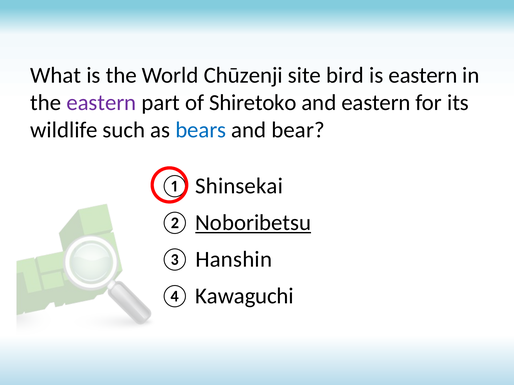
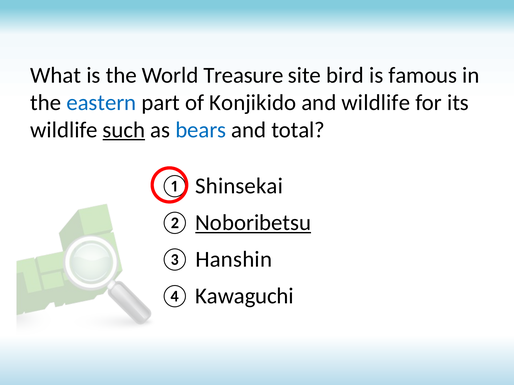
Chūzenji: Chūzenji -> Treasure
is eastern: eastern -> famous
eastern at (101, 103) colour: purple -> blue
Shiretoko: Shiretoko -> Konjikido
and eastern: eastern -> wildlife
such underline: none -> present
bear: bear -> total
